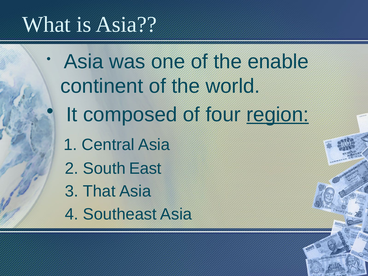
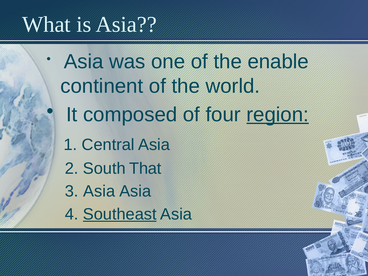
East: East -> That
3 That: That -> Asia
Southeast underline: none -> present
